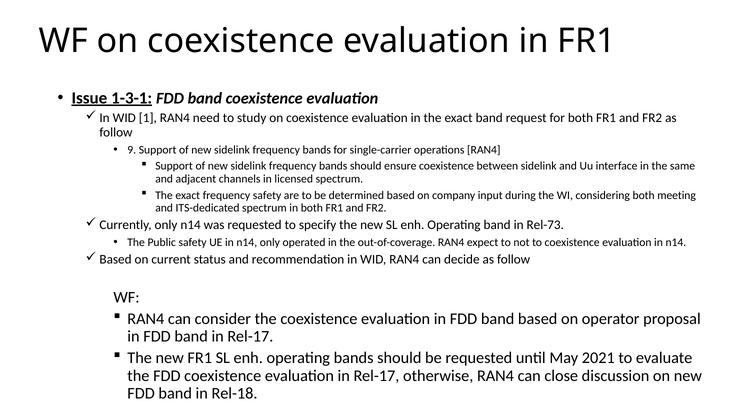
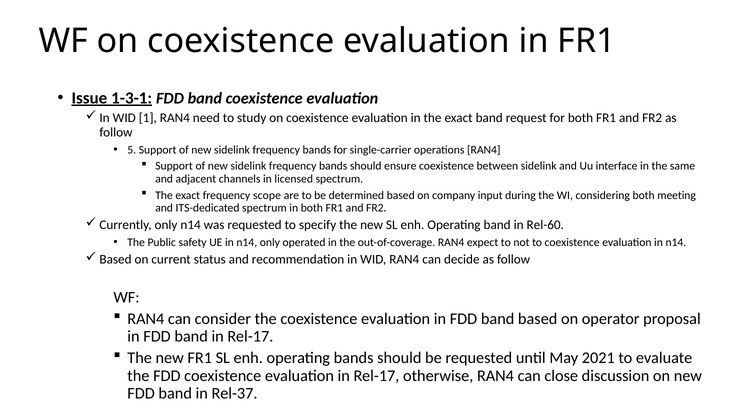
9: 9 -> 5
frequency safety: safety -> scope
Rel-73: Rel-73 -> Rel-60
Rel-18: Rel-18 -> Rel-37
